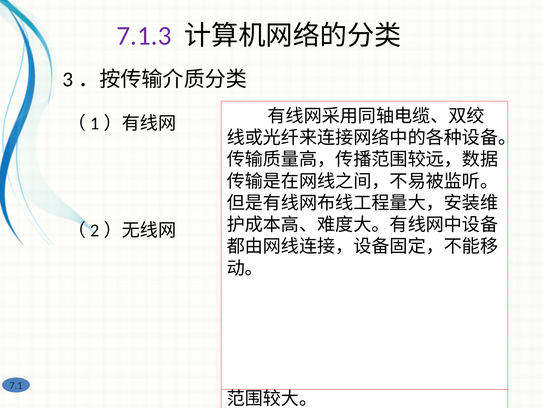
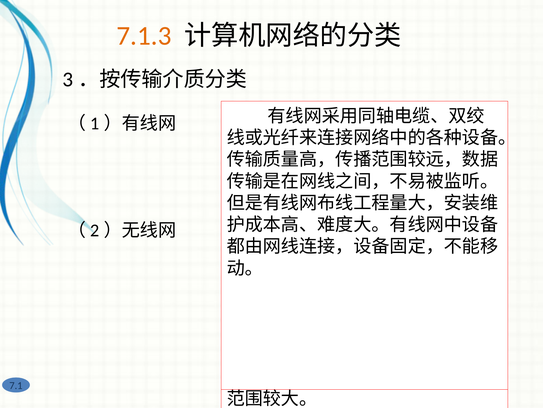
7.1.3 colour: purple -> orange
